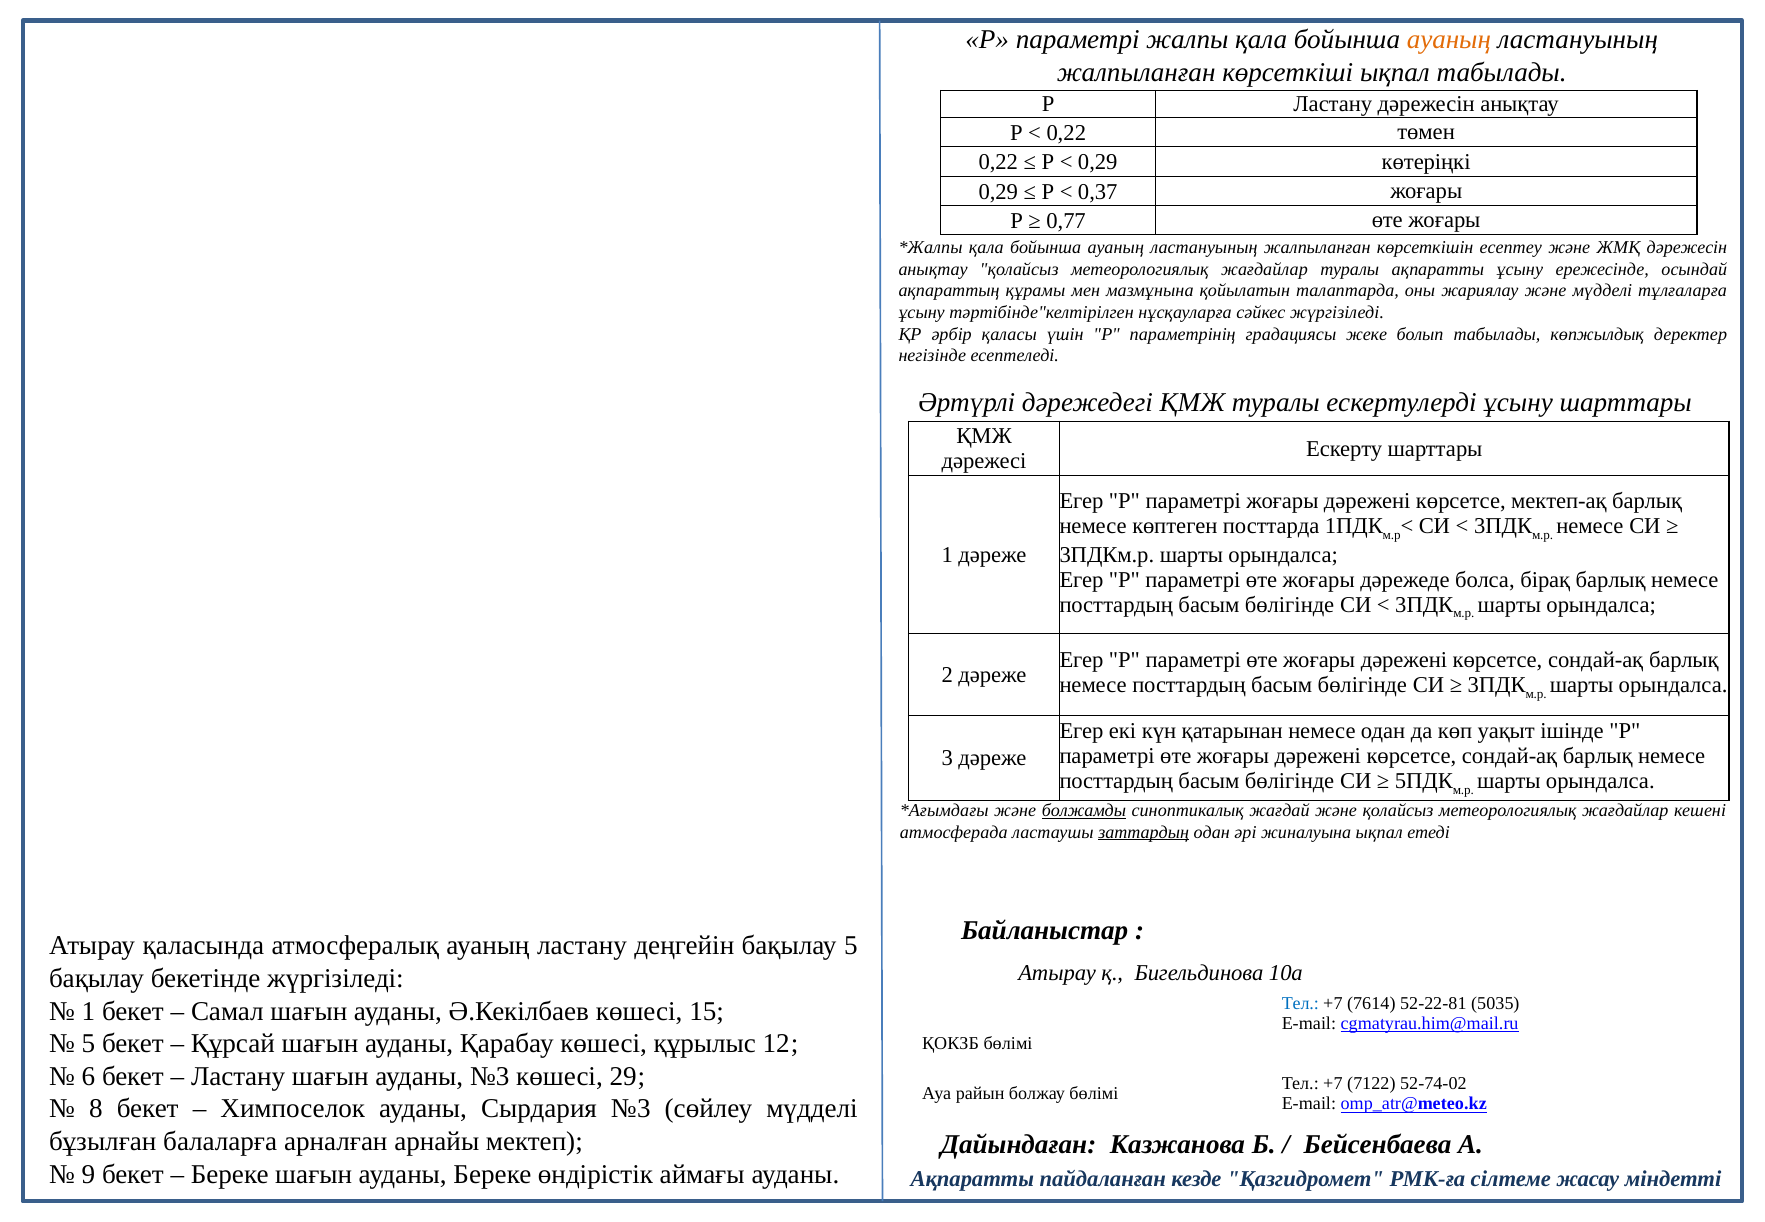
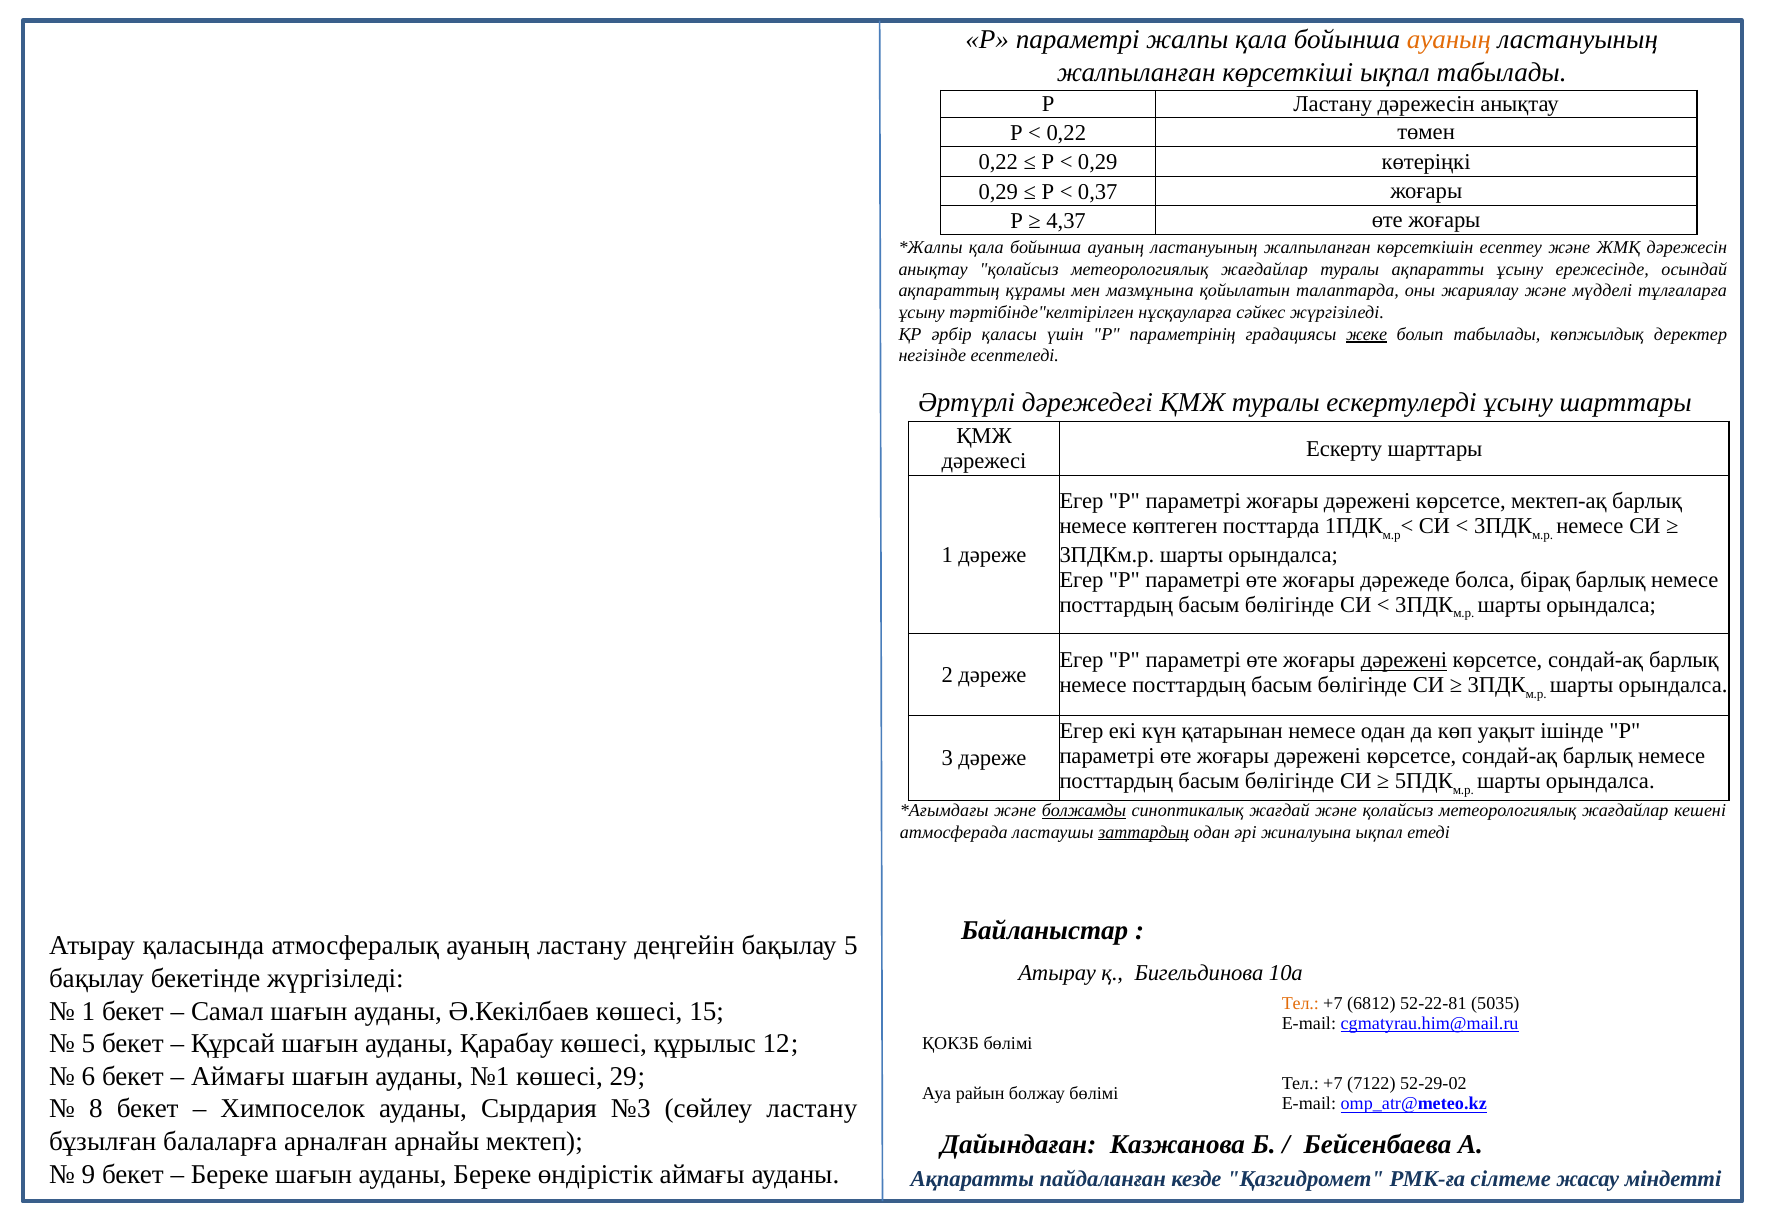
0,77: 0,77 -> 4,37
жеке underline: none -> present
дәрежені at (1404, 660) underline: none -> present
Тел at (1300, 1003) colour: blue -> orange
7614: 7614 -> 6812
Ластану at (238, 1076): Ластану -> Аймағы
ауданы №3: №3 -> №1
52-74-02: 52-74-02 -> 52-29-02
сөйлеу мүдделі: мүдделі -> ластану
